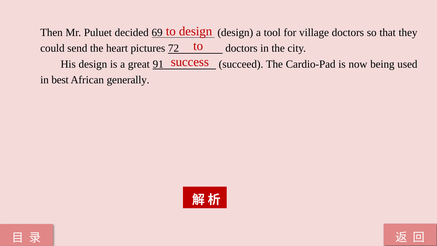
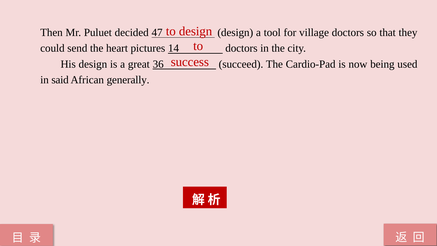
69: 69 -> 47
72: 72 -> 14
91: 91 -> 36
best: best -> said
